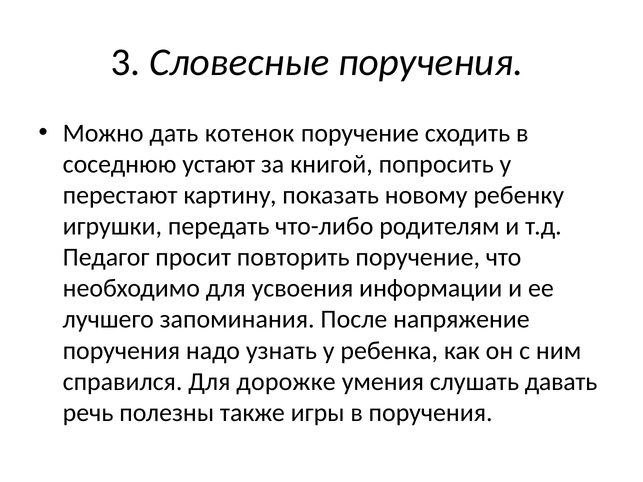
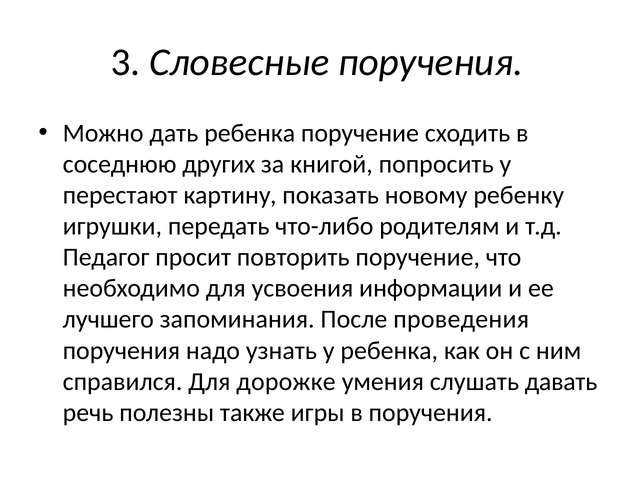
дать котенок: котенок -> ребенка
устают: устают -> других
напряжение: напряжение -> проведения
